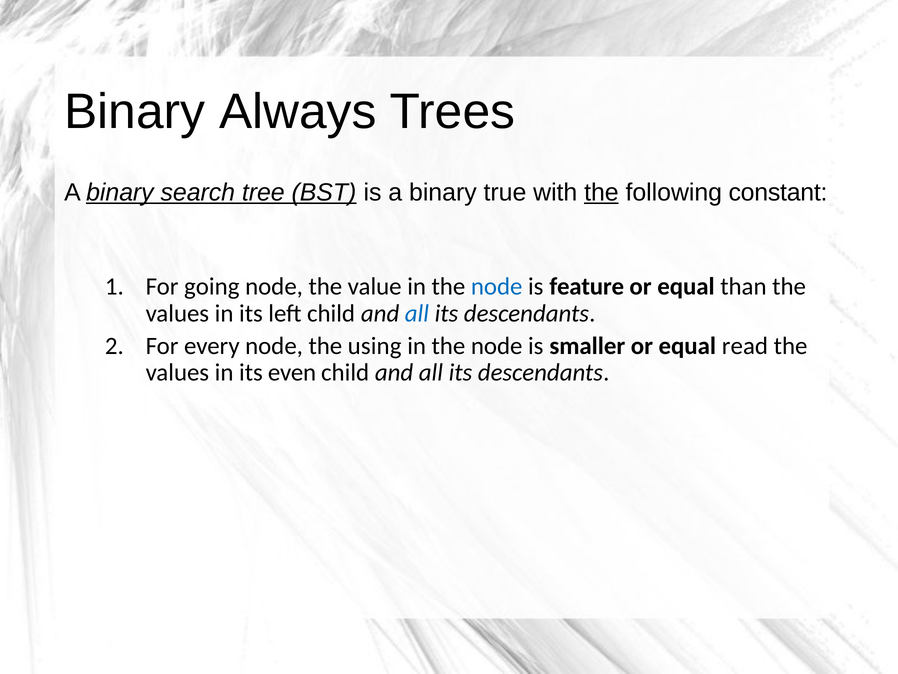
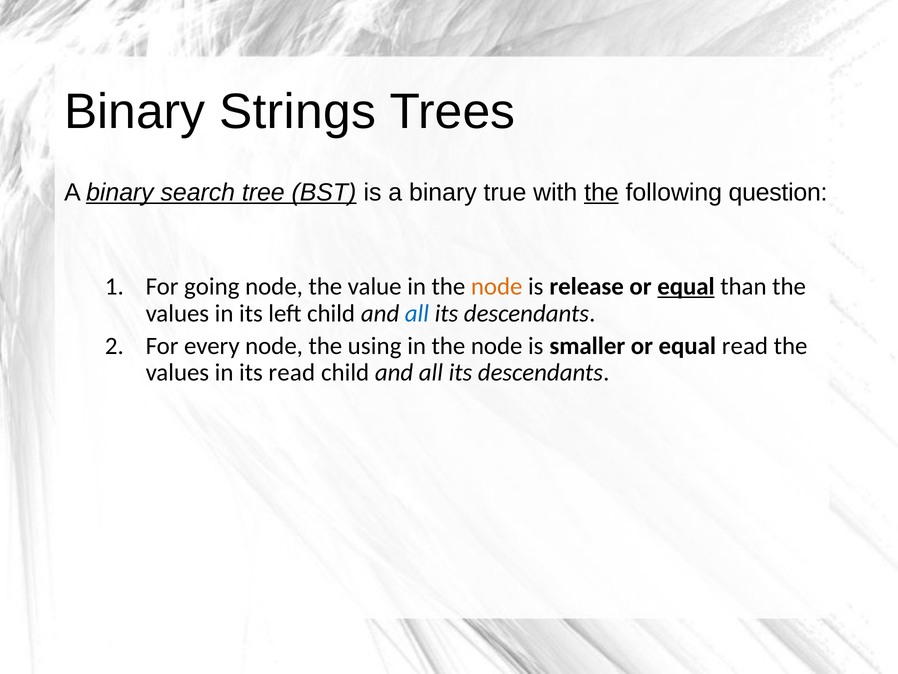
Always: Always -> Strings
constant: constant -> question
node at (497, 286) colour: blue -> orange
feature: feature -> release
equal at (686, 286) underline: none -> present
its even: even -> read
